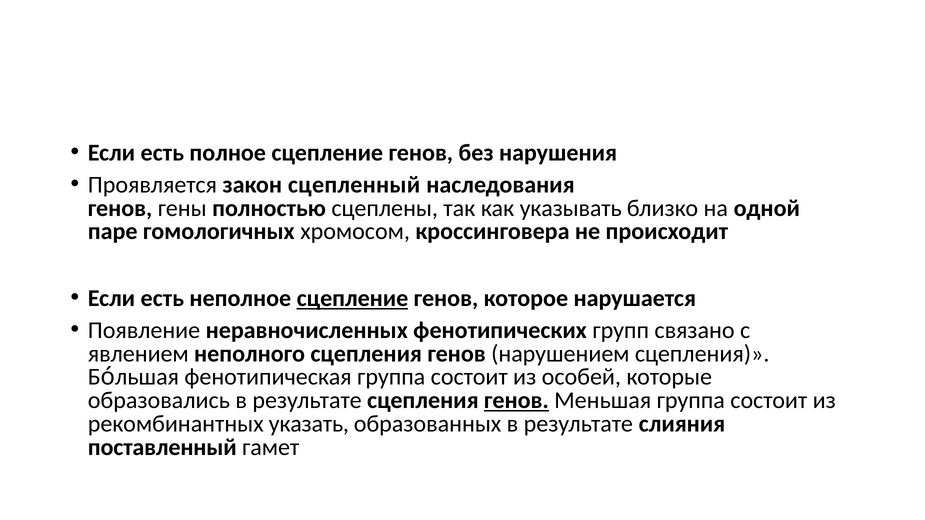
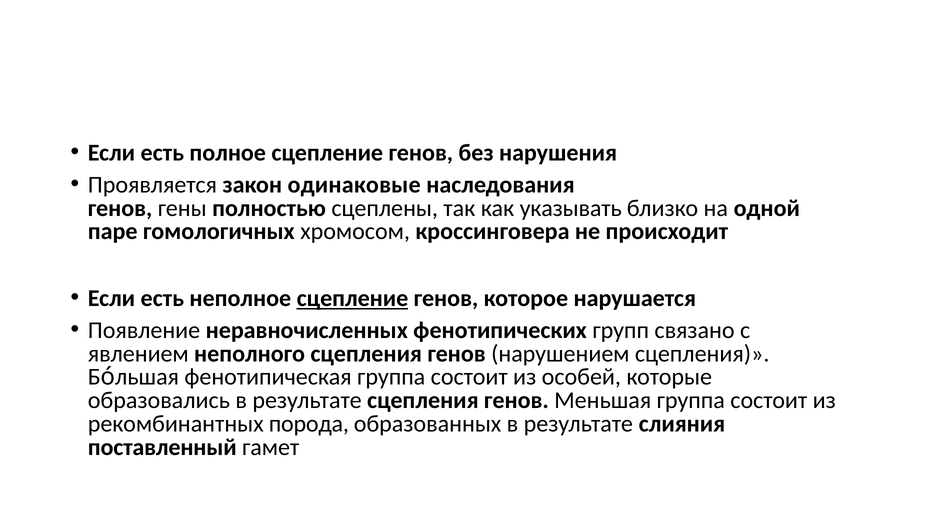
сцепленный: сцепленный -> одинаковые
генов at (516, 401) underline: present -> none
указать: указать -> порода
